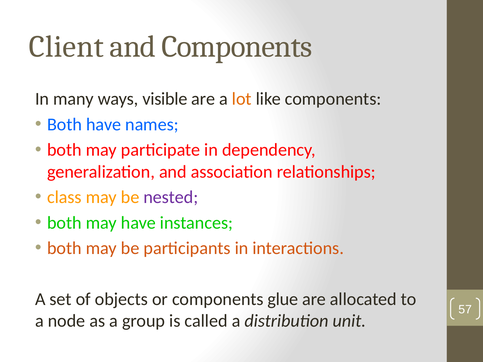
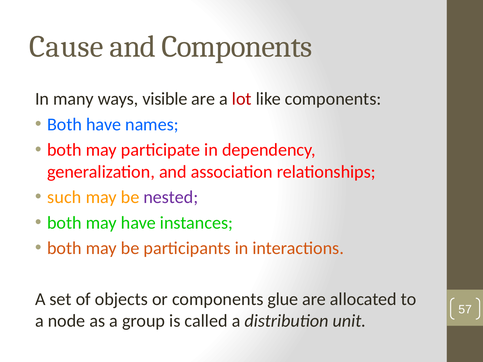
Client: Client -> Cause
lot colour: orange -> red
class: class -> such
